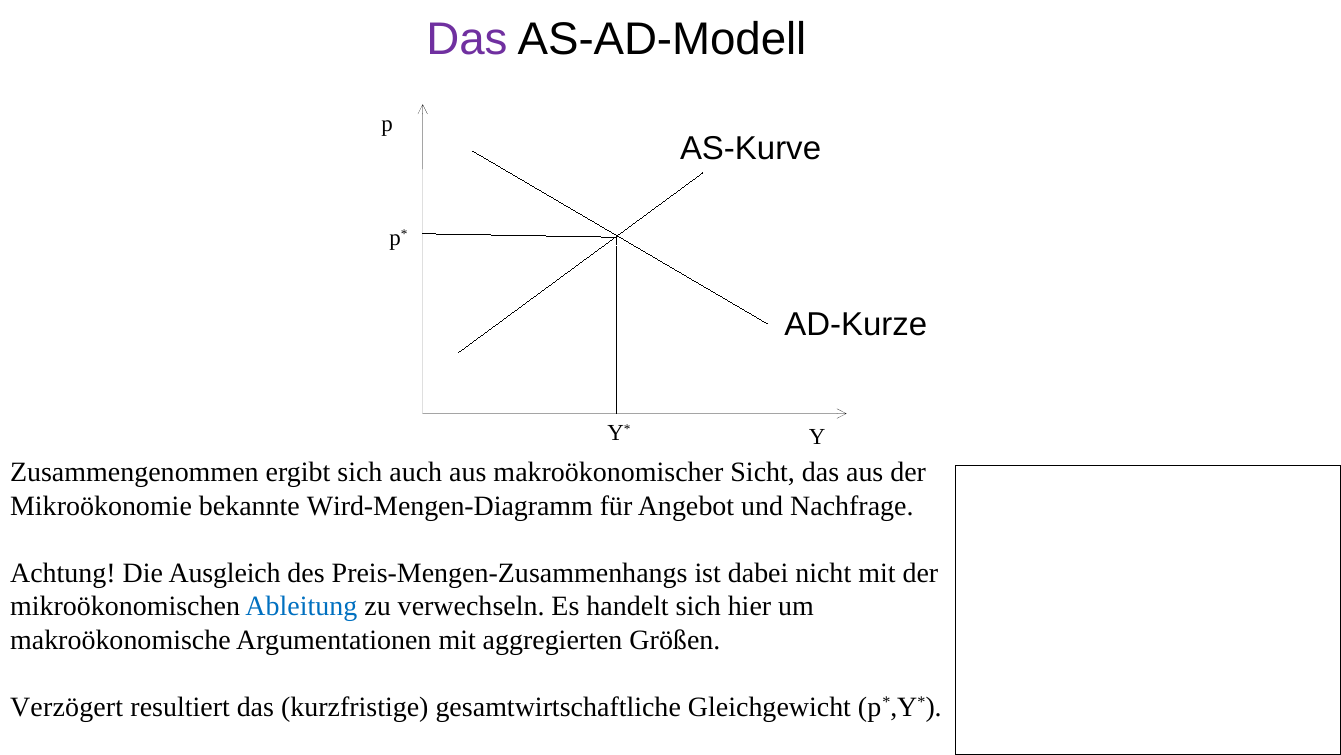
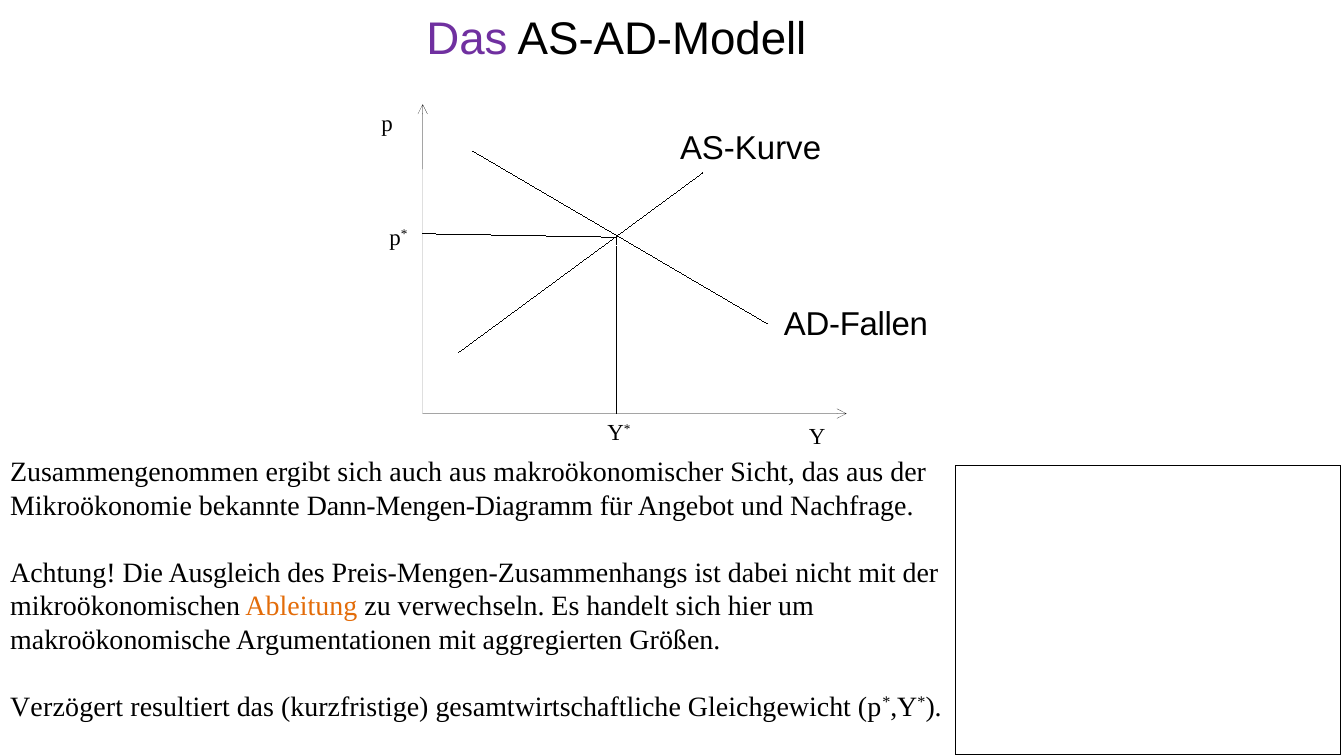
AD-Kurze: AD-Kurze -> AD-Fallen
Wird-Mengen-Diagramm: Wird-Mengen-Diagramm -> Dann-Mengen-Diagramm
Ableitung colour: blue -> orange
